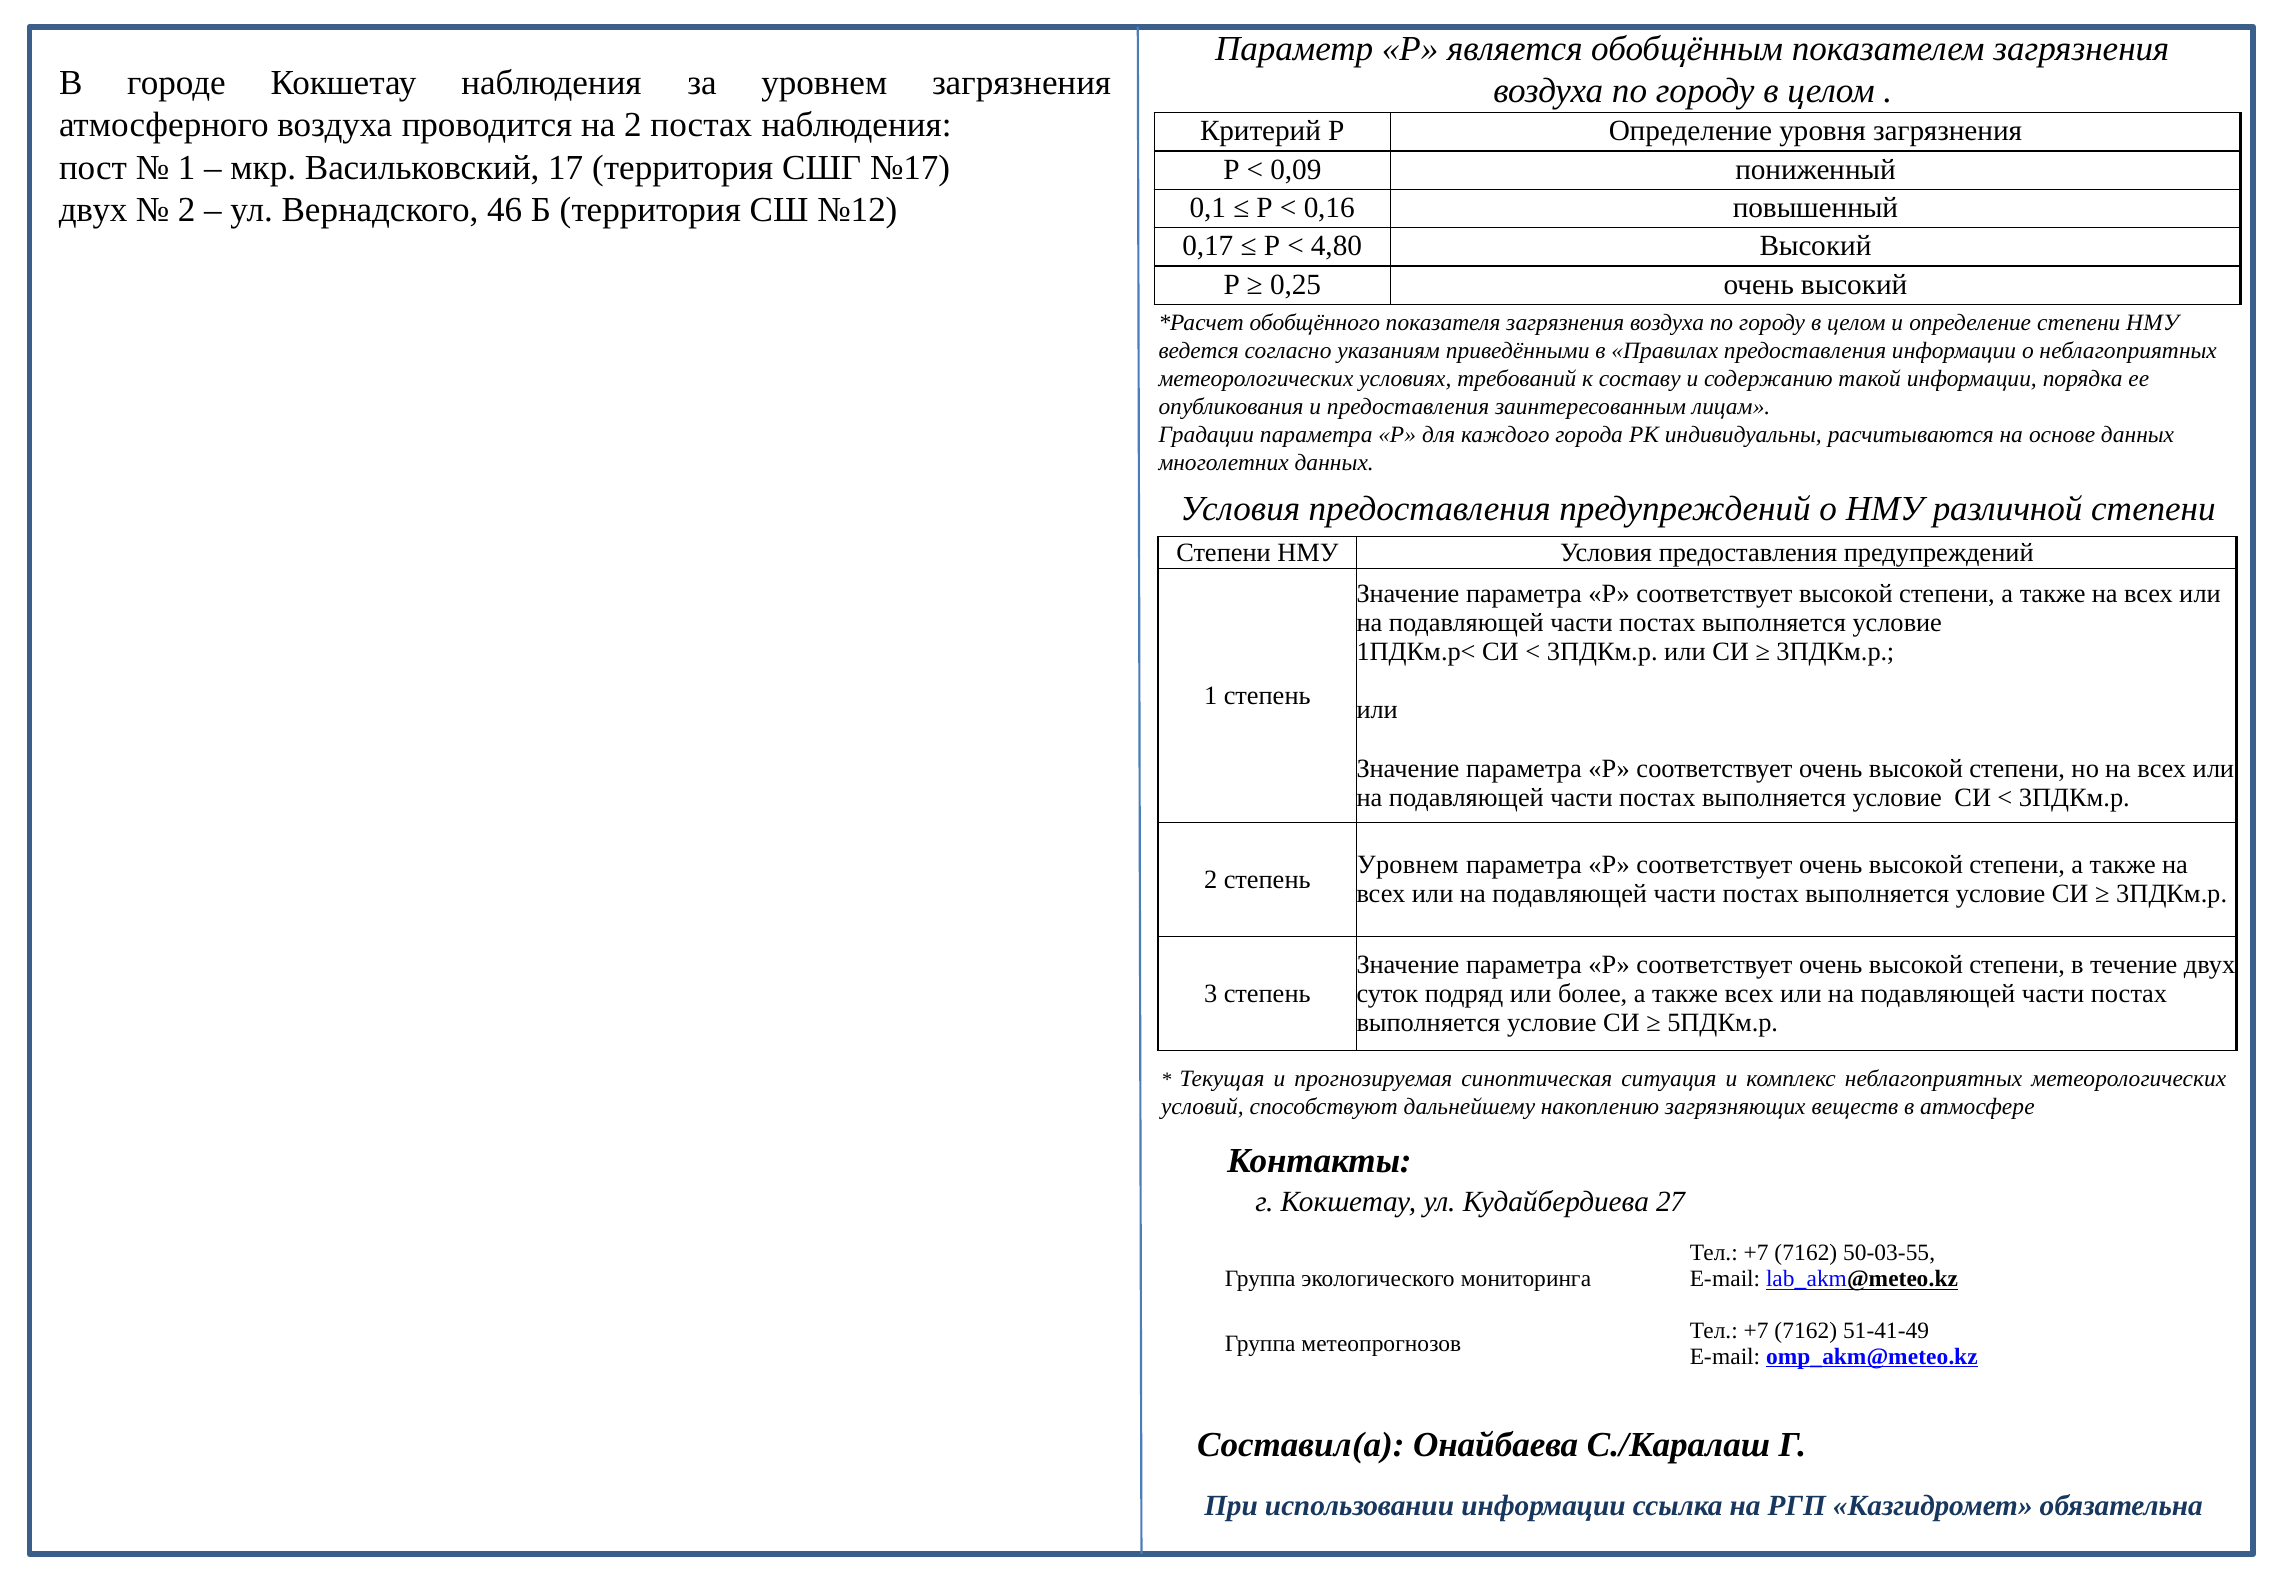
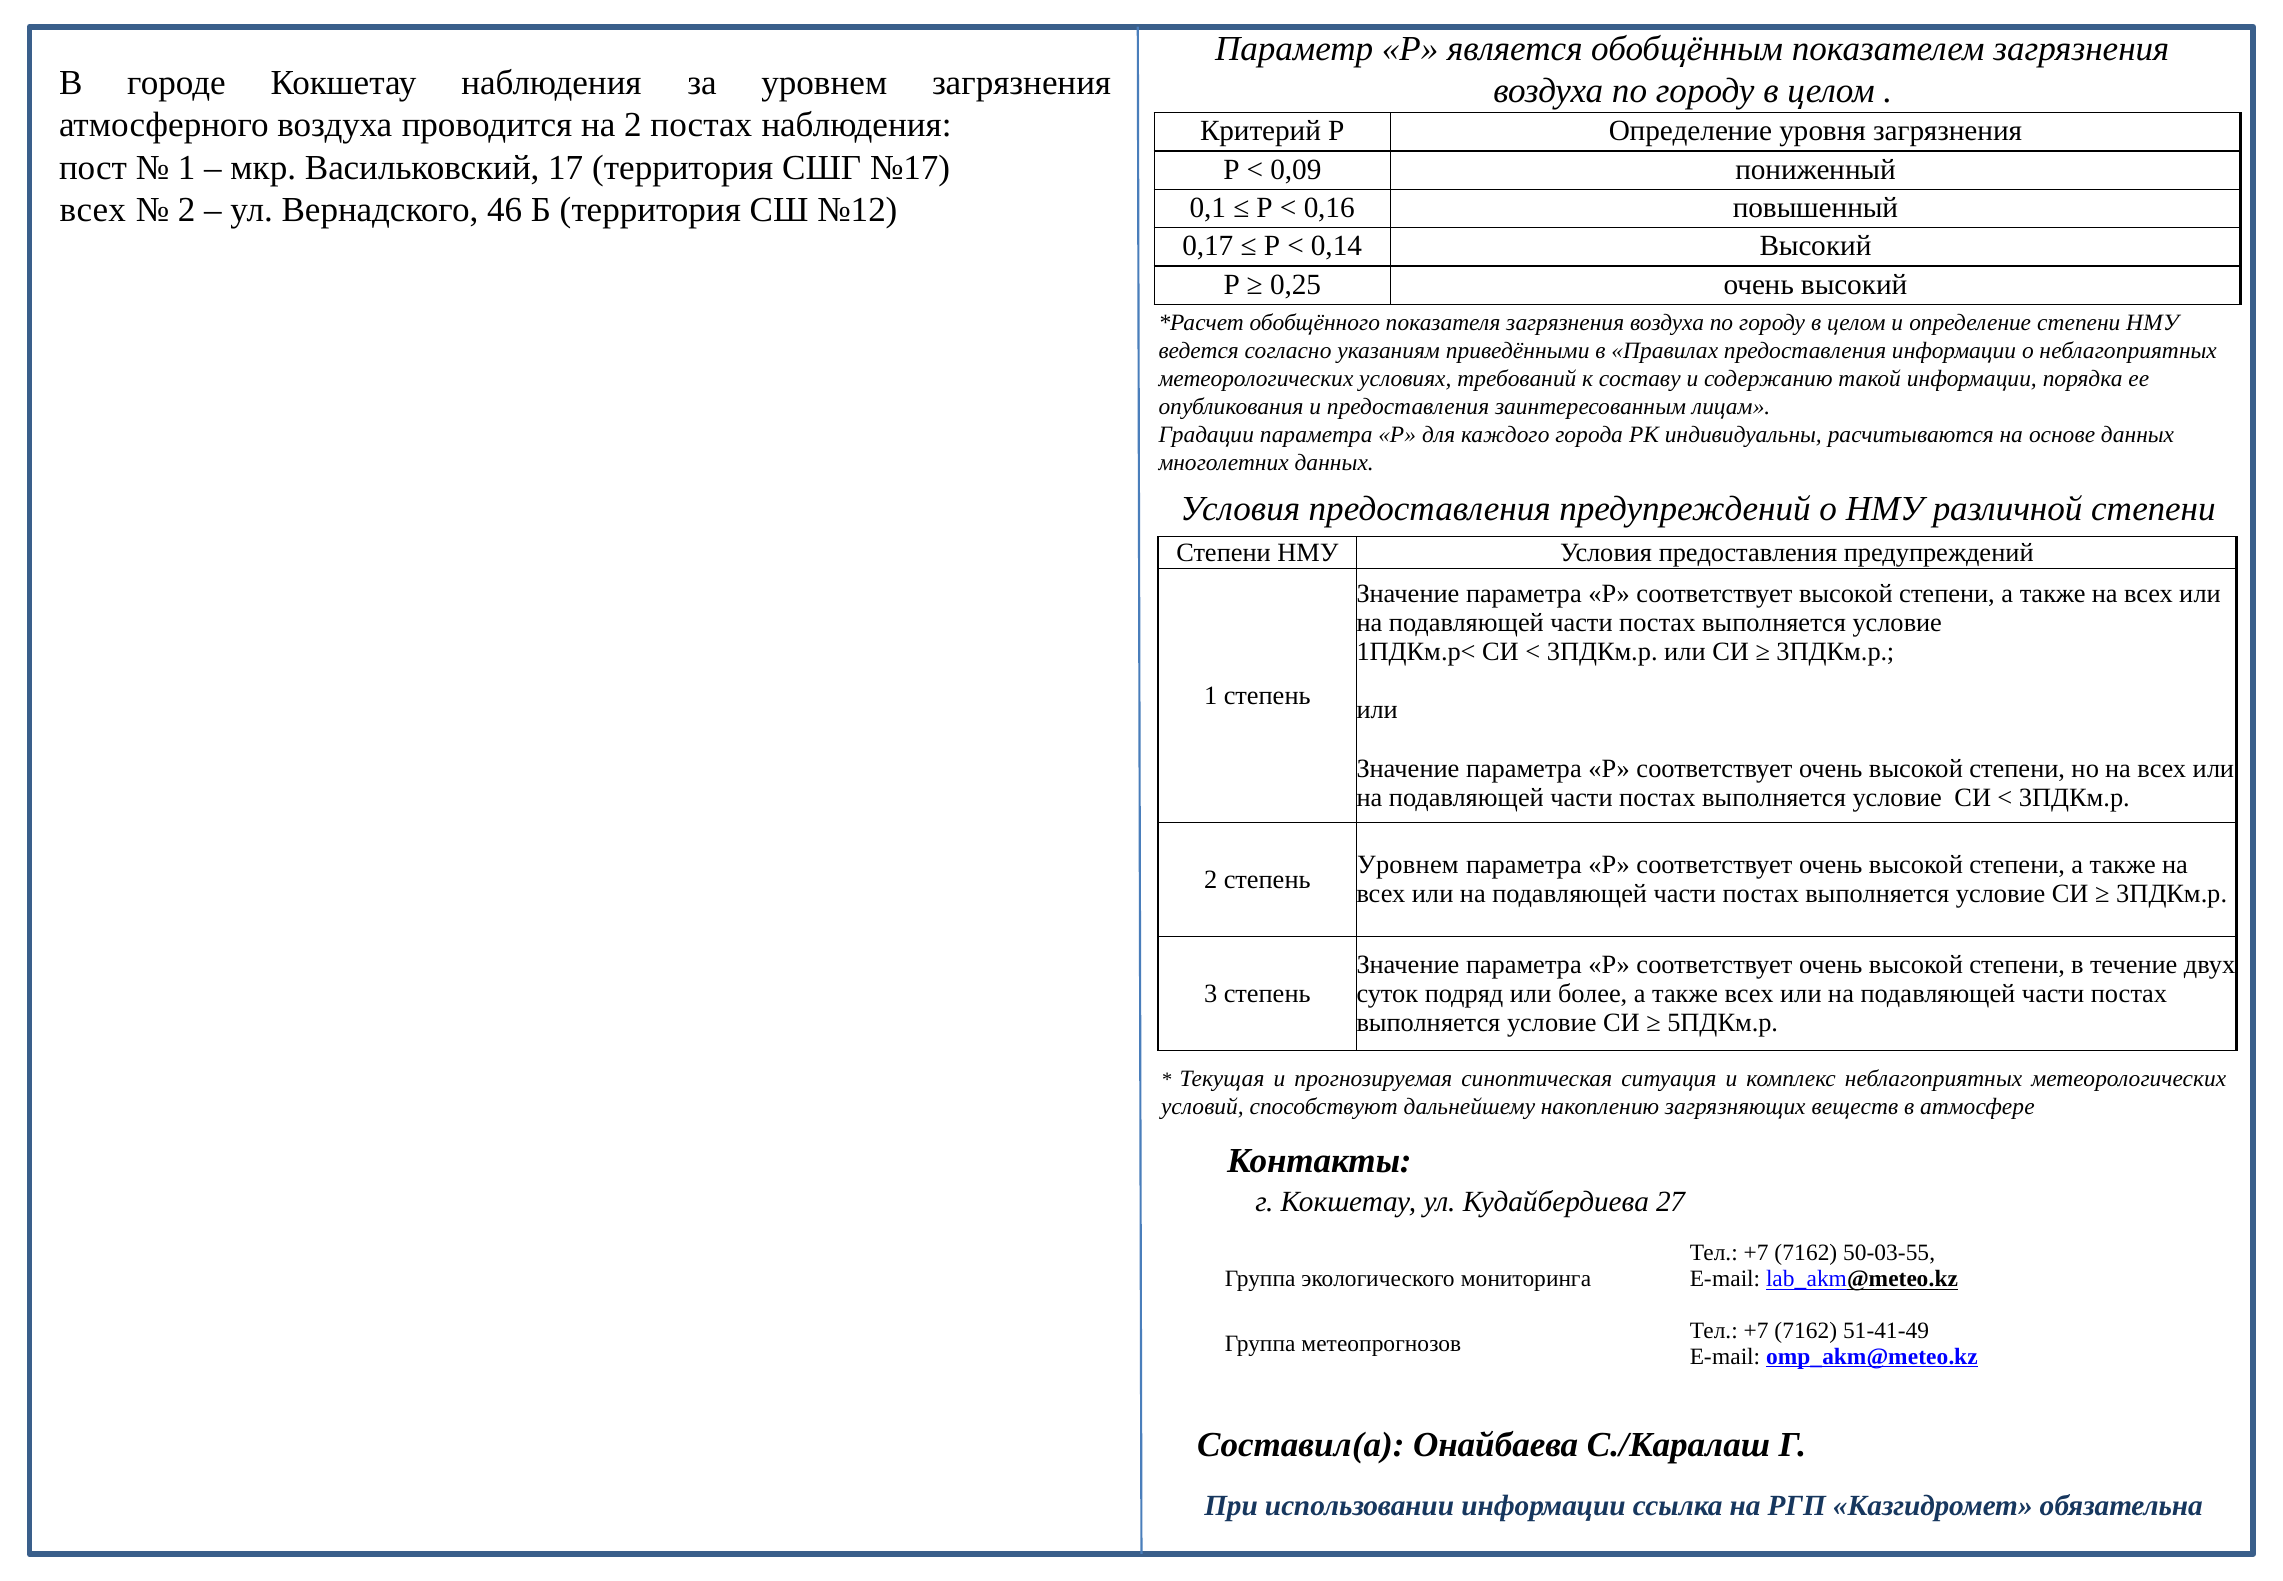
двух at (93, 210): двух -> всех
4,80: 4,80 -> 0,14
